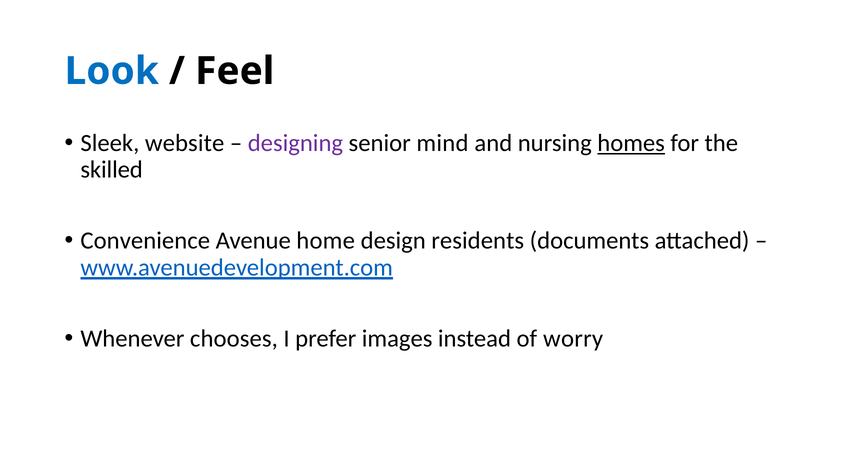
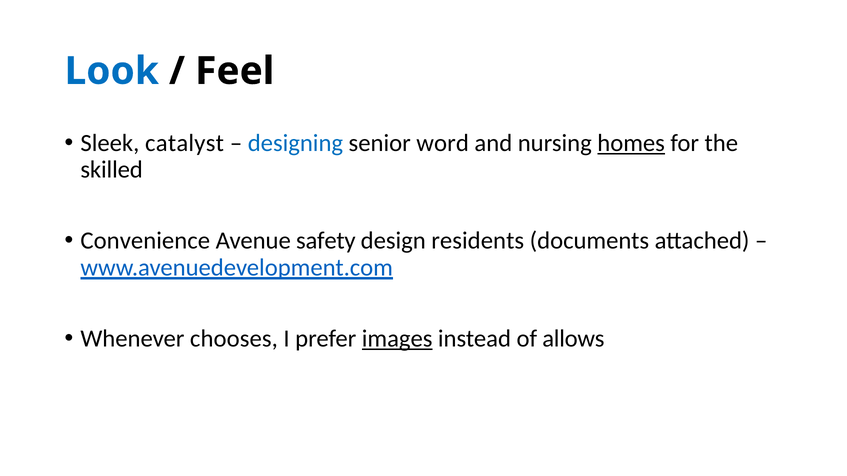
website: website -> catalyst
designing colour: purple -> blue
mind: mind -> word
home: home -> safety
images underline: none -> present
worry: worry -> allows
